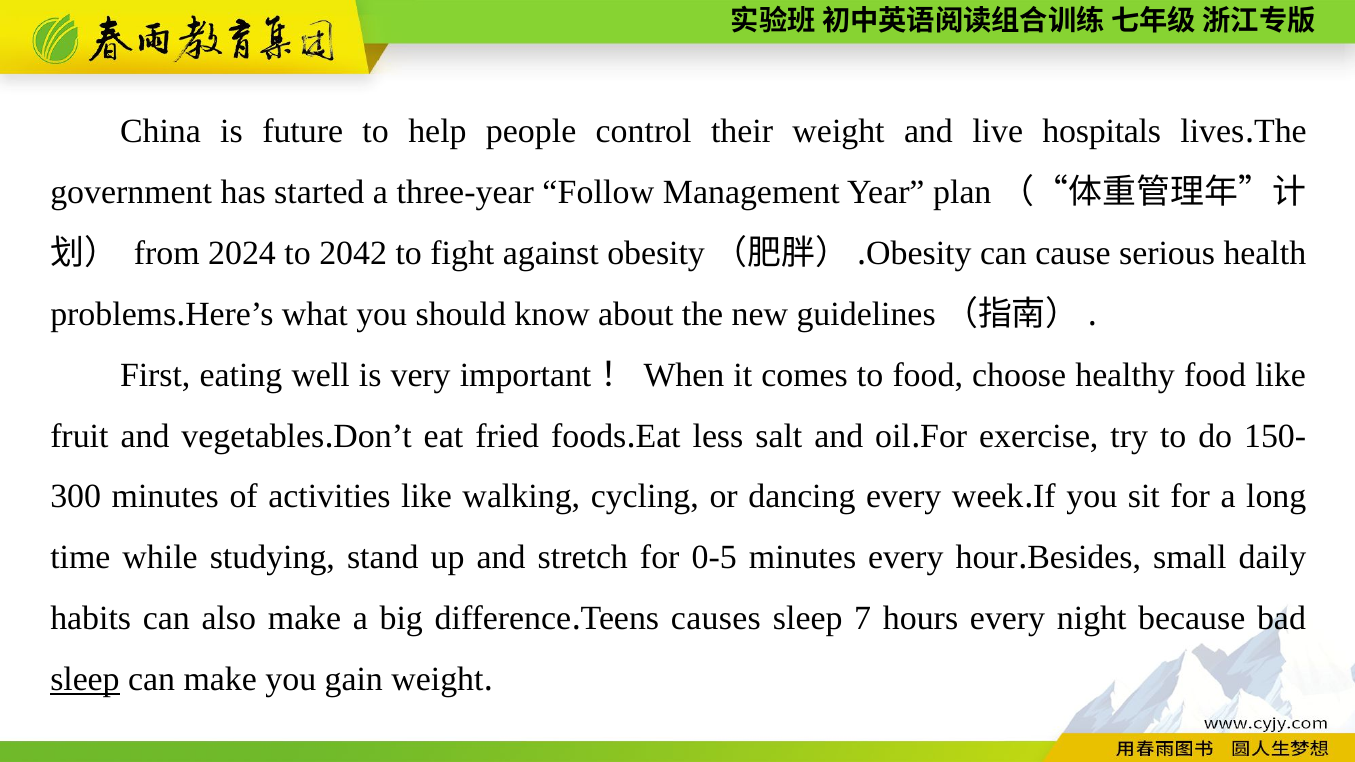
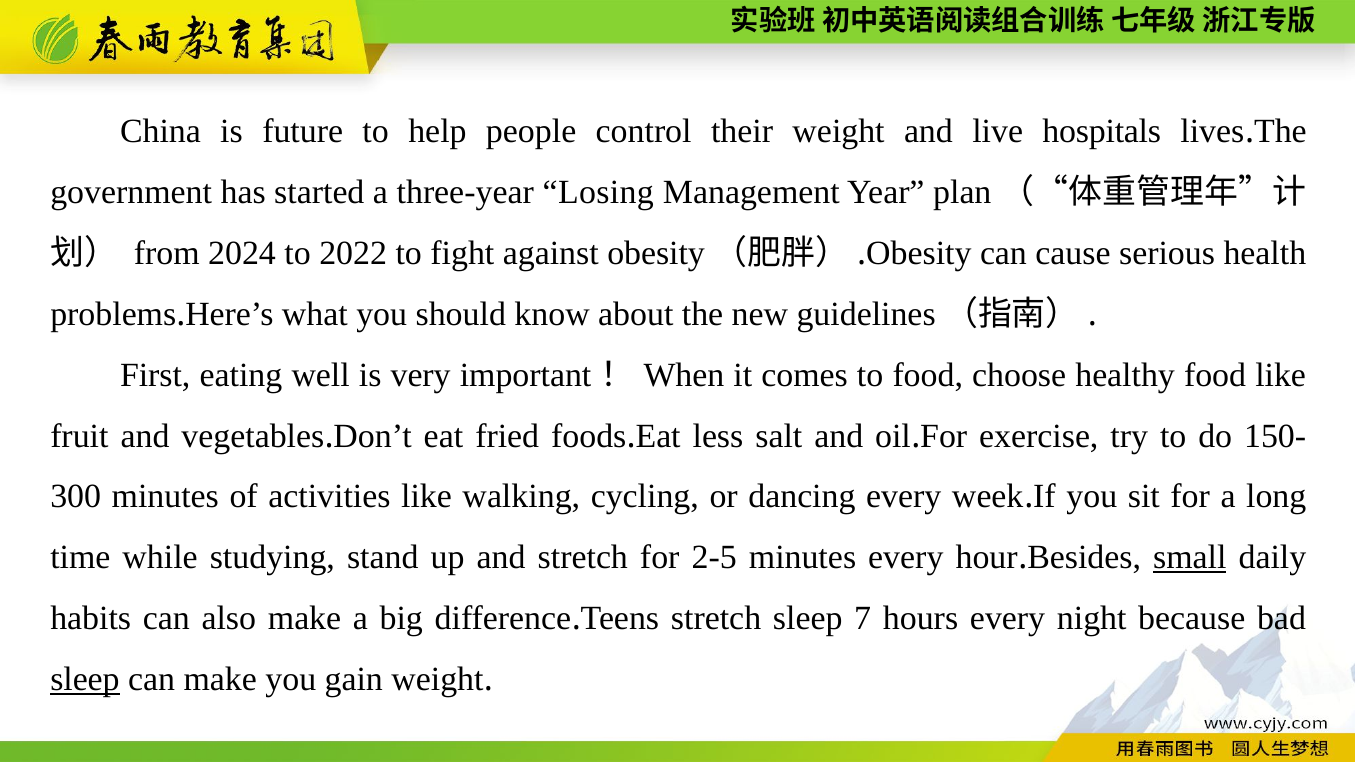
Follow: Follow -> Losing
2042: 2042 -> 2022
0-5: 0-5 -> 2-5
small underline: none -> present
causes at (716, 619): causes -> stretch
